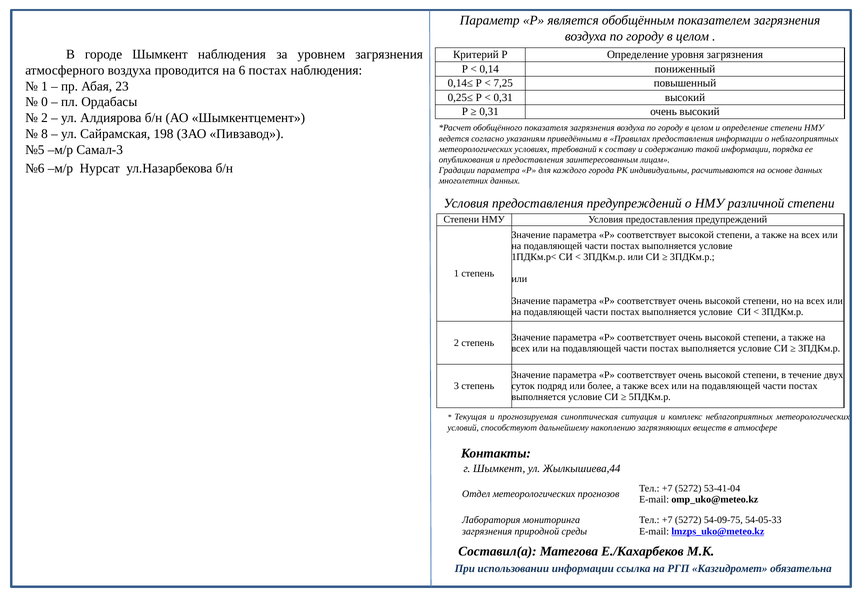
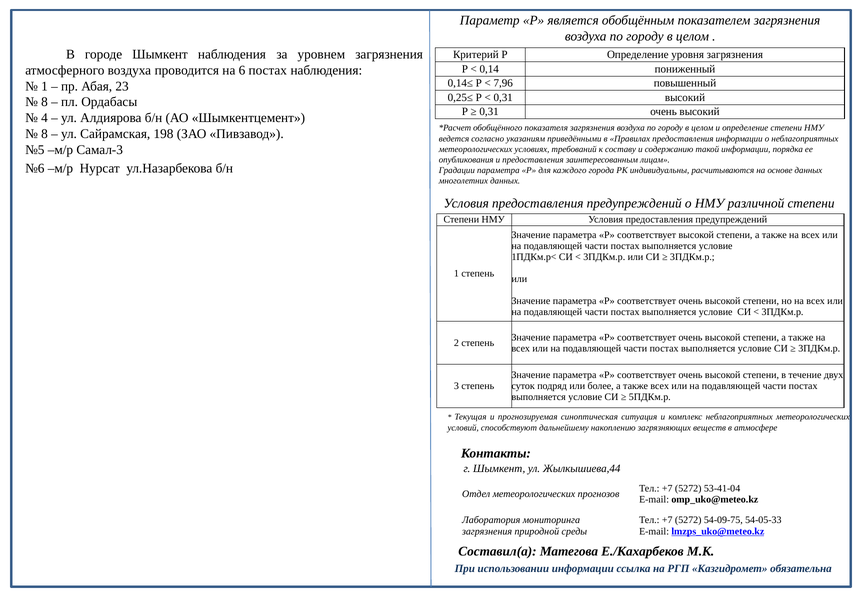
7,25: 7,25 -> 7,96
0 at (45, 102): 0 -> 8
2 at (45, 118): 2 -> 4
